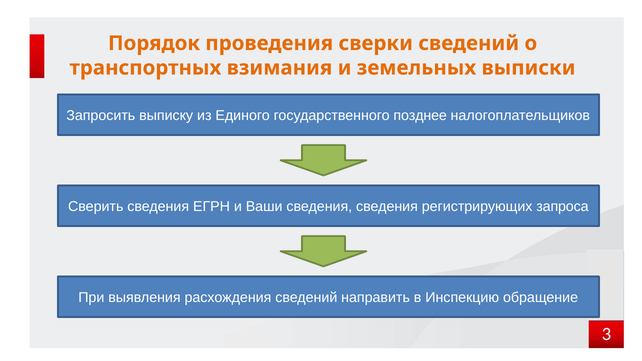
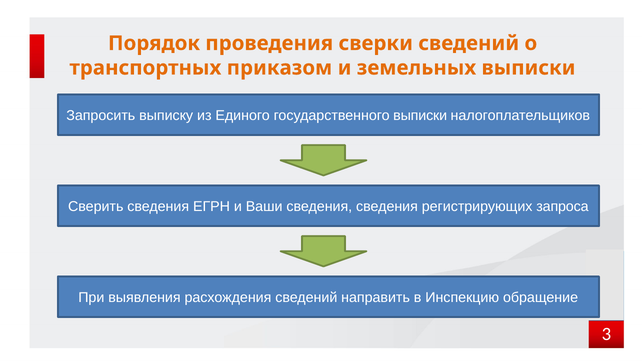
взимания: взимания -> приказом
государственного позднее: позднее -> выписки
